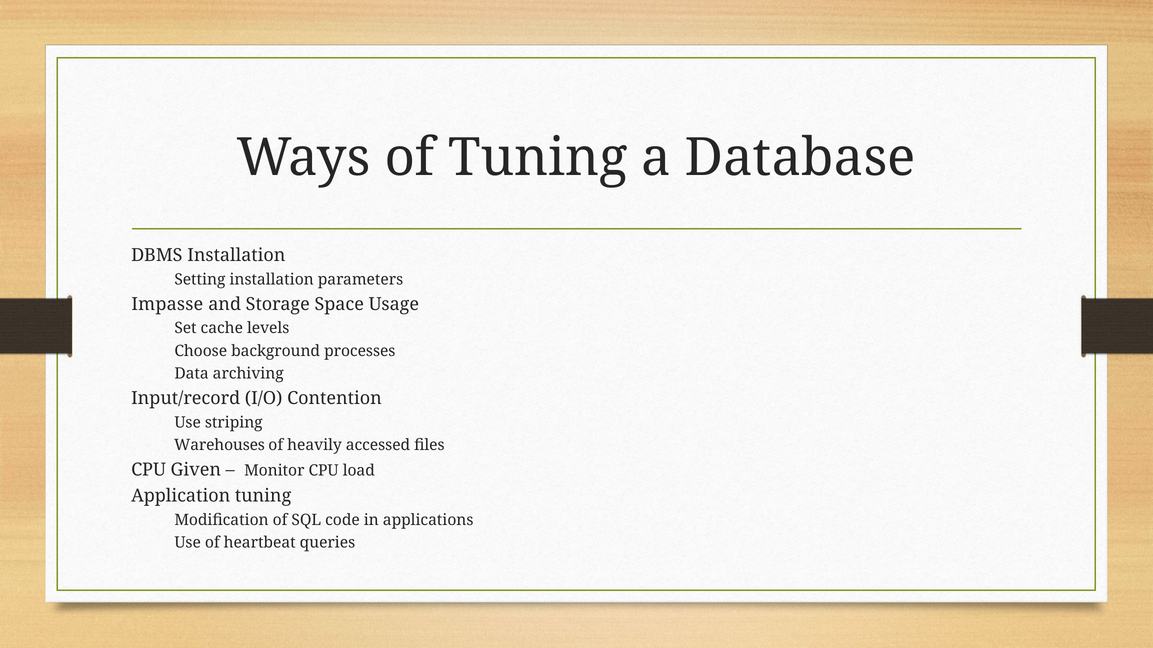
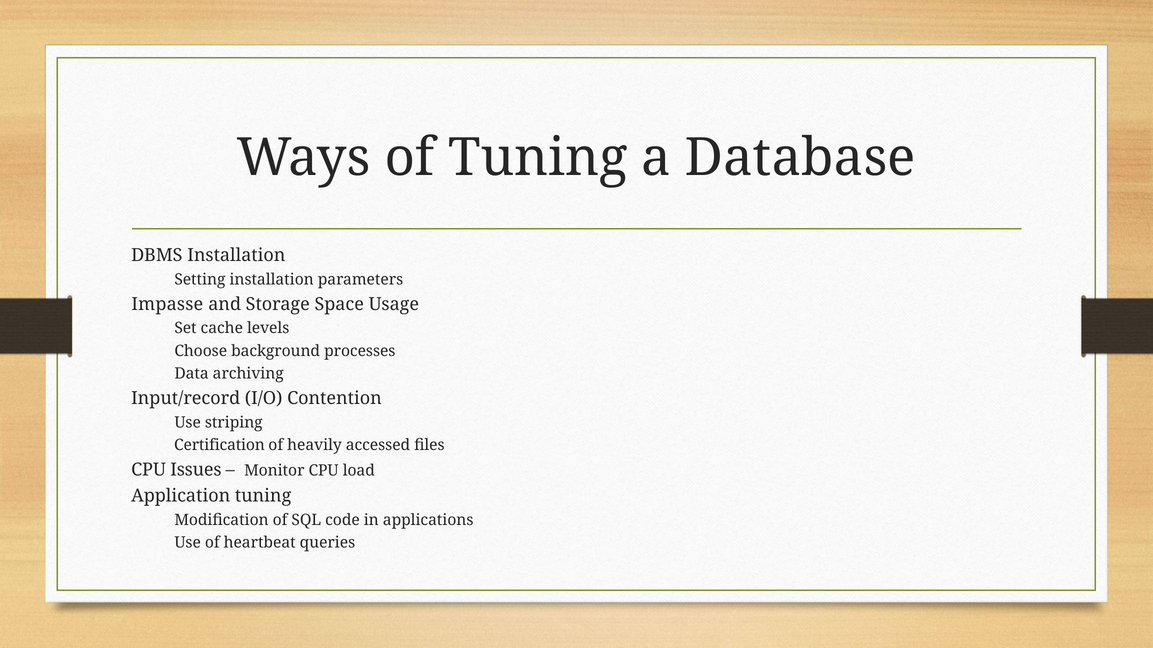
Warehouses: Warehouses -> Certification
Given: Given -> Issues
